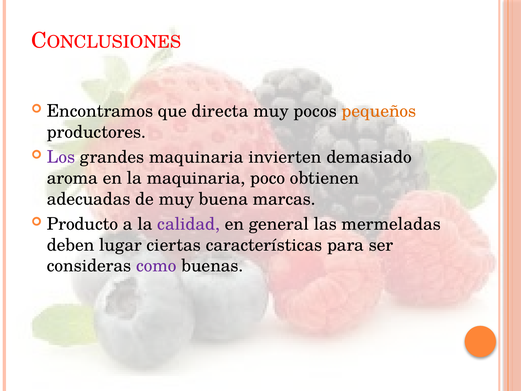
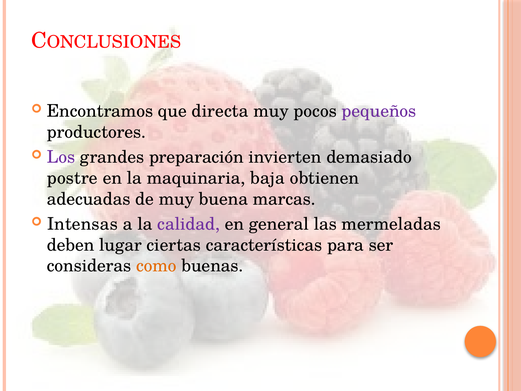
pequeños colour: orange -> purple
grandes maquinaria: maquinaria -> preparación
aroma: aroma -> postre
poco: poco -> baja
Producto: Producto -> Intensas
como colour: purple -> orange
